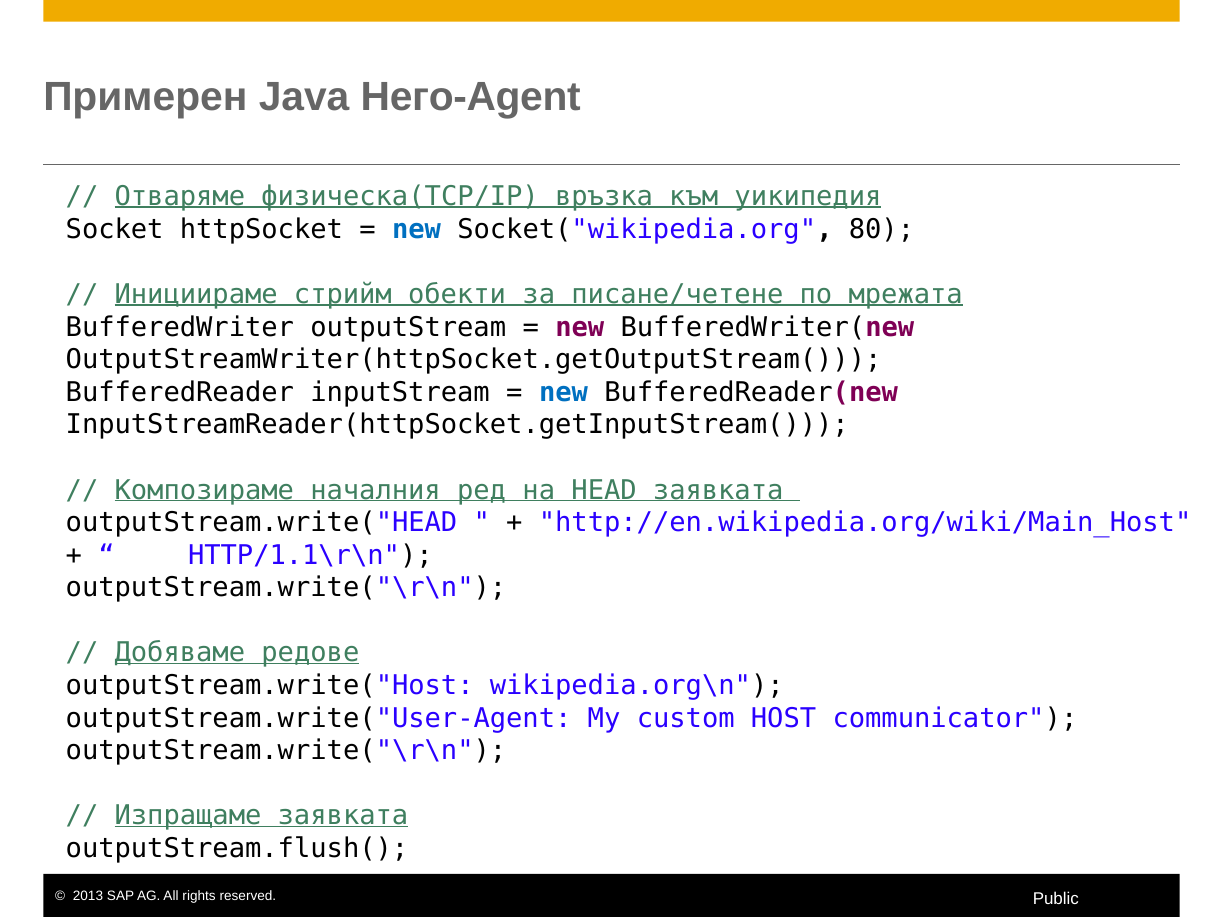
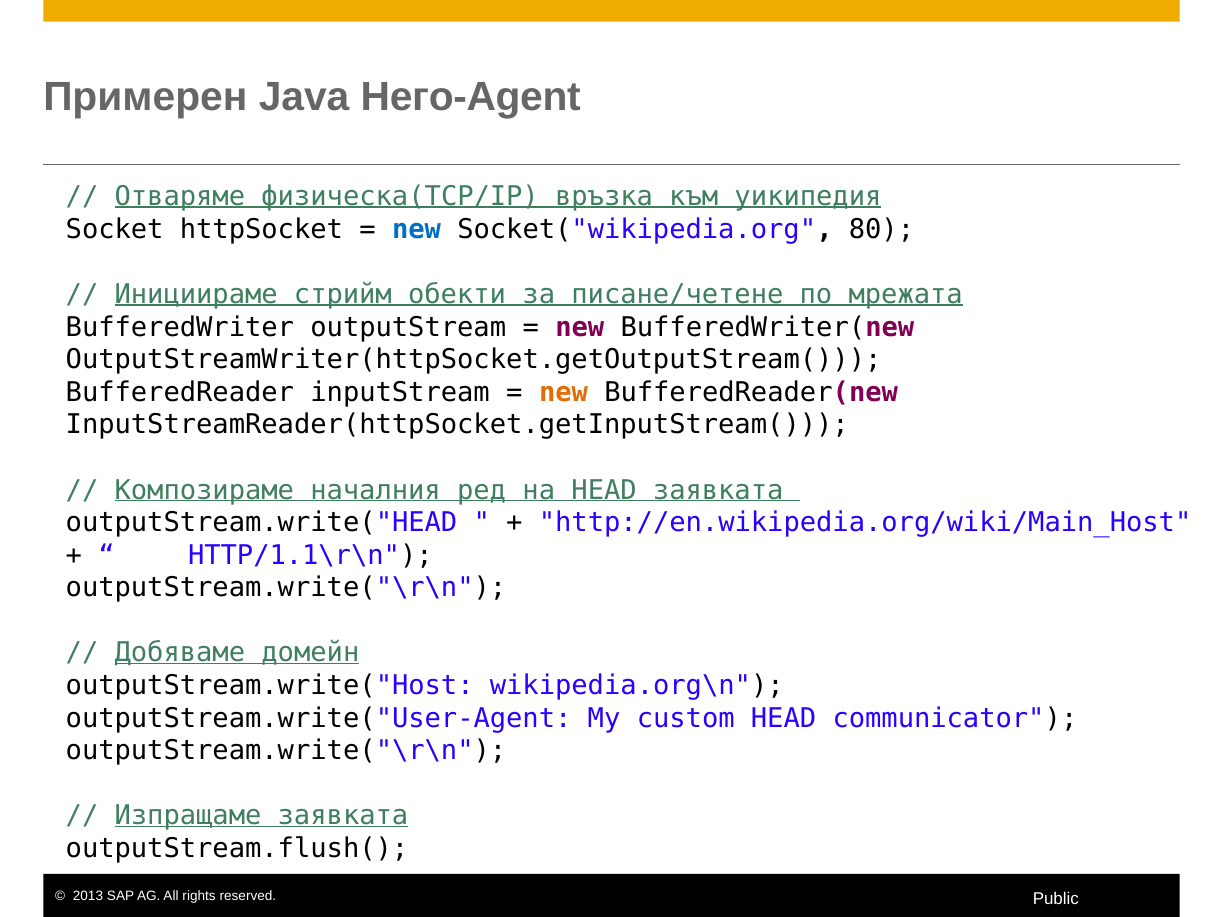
new at (564, 392) colour: blue -> orange
редове: редове -> домейн
custom HOST: HOST -> HEAD
